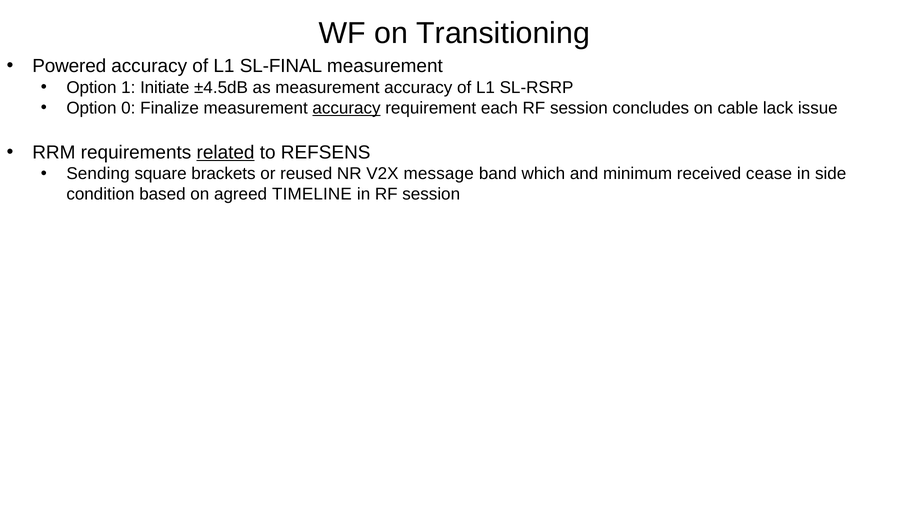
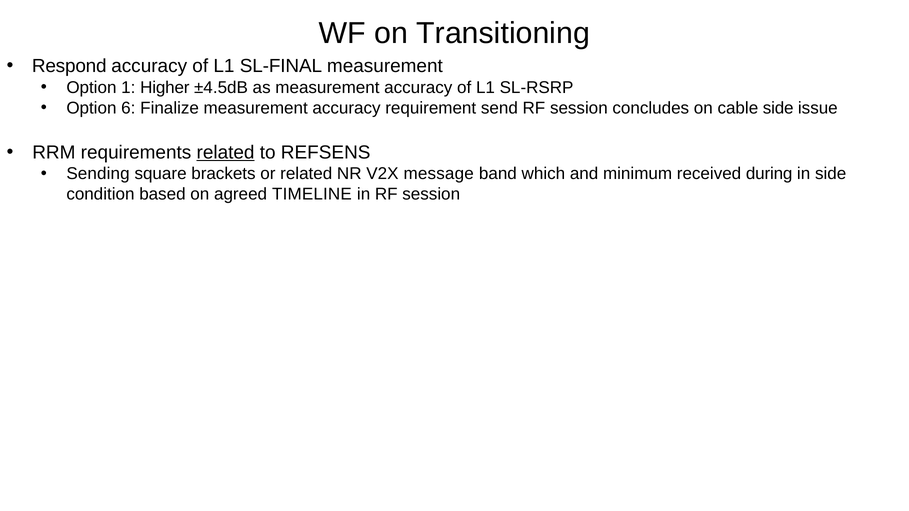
Powered: Powered -> Respond
Initiate: Initiate -> Higher
0: 0 -> 6
accuracy at (347, 108) underline: present -> none
each: each -> send
cable lack: lack -> side
or reused: reused -> related
cease: cease -> during
